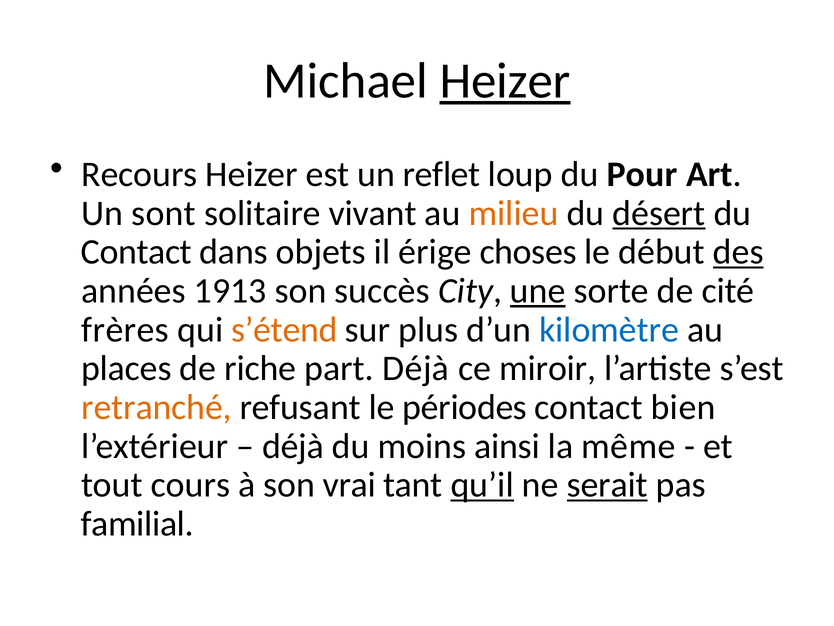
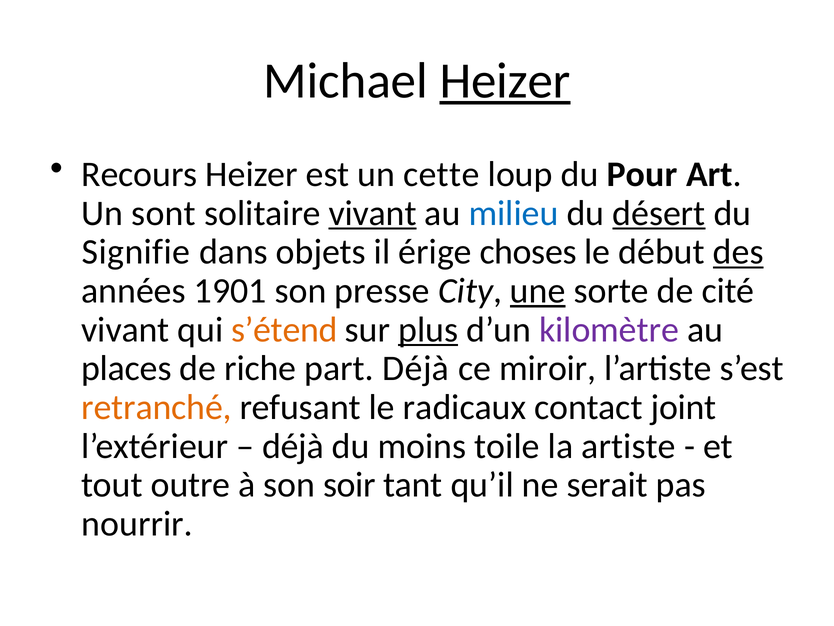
reflet: reflet -> cette
vivant at (373, 213) underline: none -> present
milieu colour: orange -> blue
Contact at (136, 252): Contact -> Signifie
1913: 1913 -> 1901
succès: succès -> presse
frères at (125, 329): frères -> vivant
plus underline: none -> present
kilomètre colour: blue -> purple
périodes: périodes -> radicaux
bien: bien -> joint
ainsi: ainsi -> toile
même: même -> artiste
cours: cours -> outre
vrai: vrai -> soir
qu’il underline: present -> none
serait underline: present -> none
familial: familial -> nourrir
